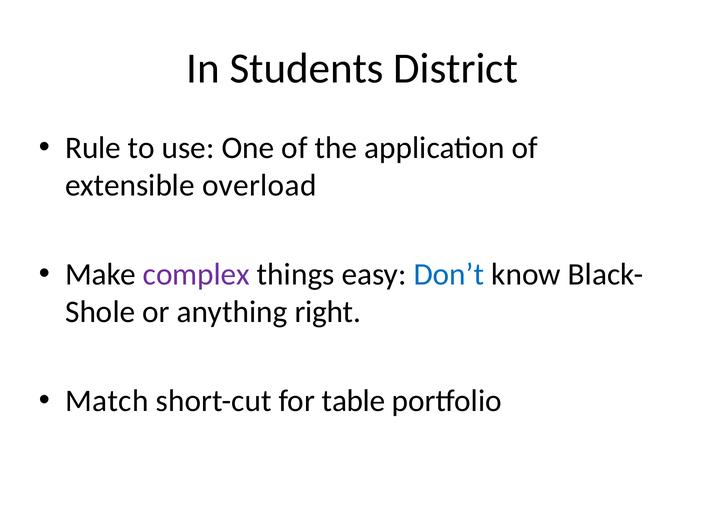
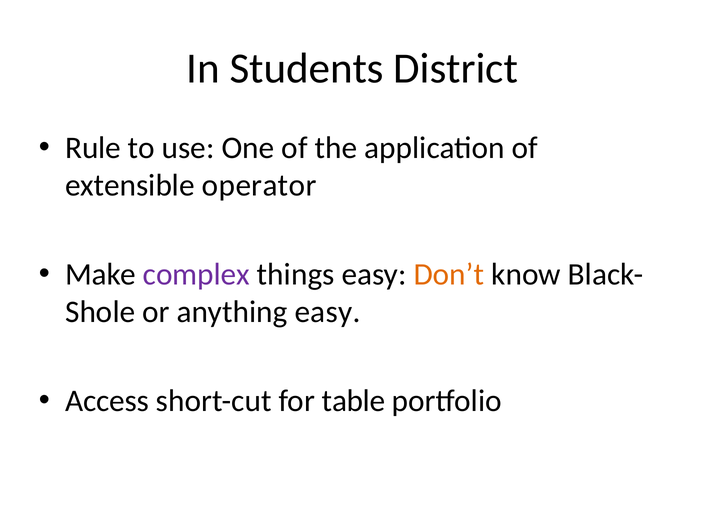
overload: overload -> operator
Don’t colour: blue -> orange
anything right: right -> easy
Match: Match -> Access
